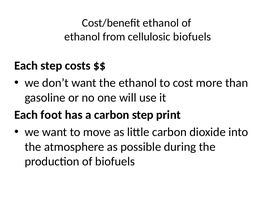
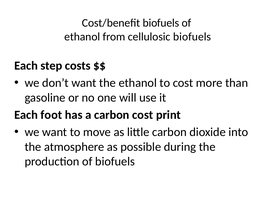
Cost/benefit ethanol: ethanol -> biofuels
carbon step: step -> cost
